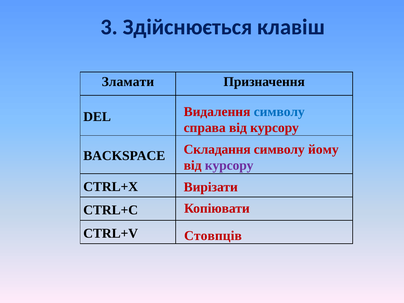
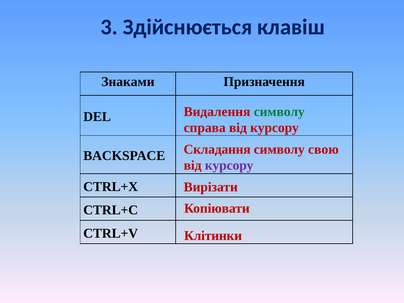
Зламати: Зламати -> Знаками
символу at (279, 112) colour: blue -> green
йому: йому -> свою
Стовпців: Стовпців -> Клітинки
